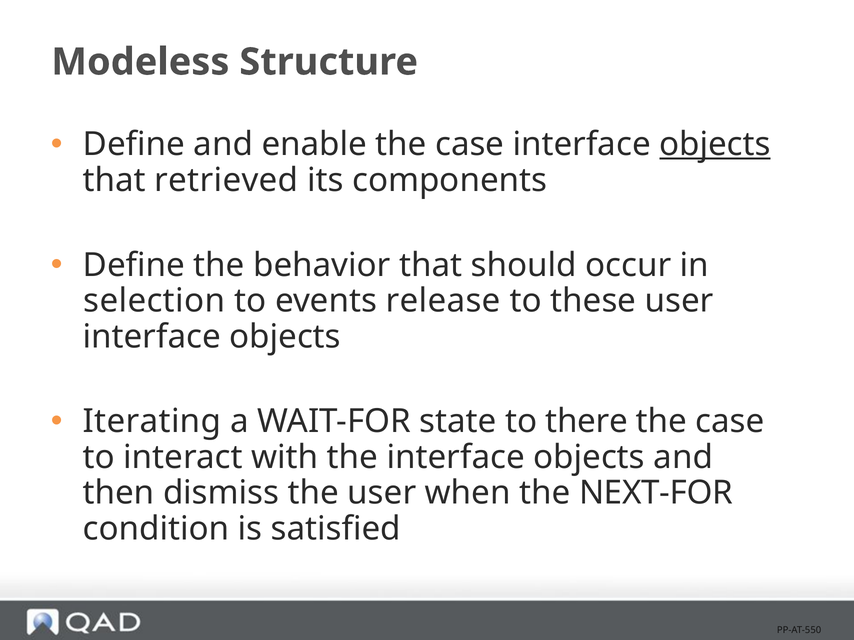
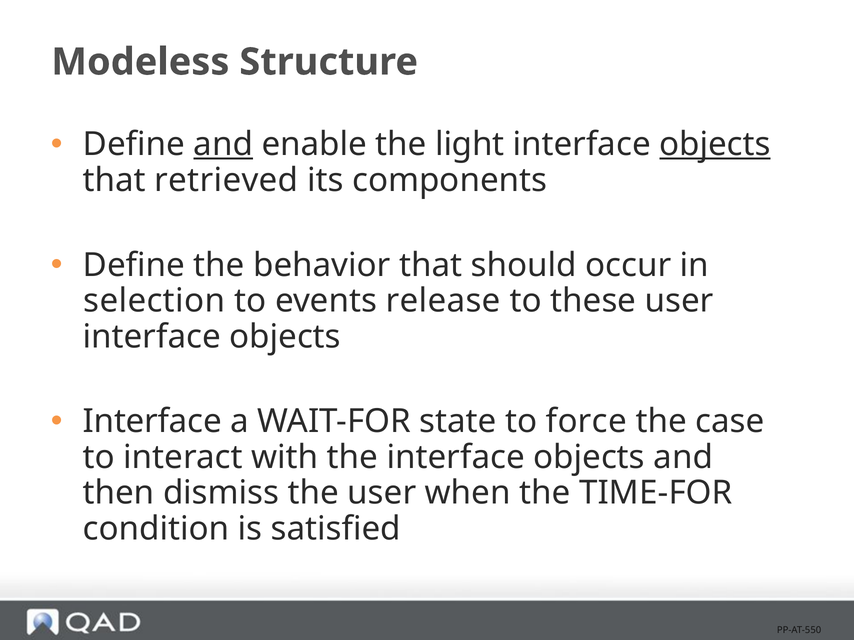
and at (223, 145) underline: none -> present
enable the case: case -> light
Iterating at (152, 422): Iterating -> Interface
there: there -> force
NEXT-FOR: NEXT-FOR -> TIME-FOR
